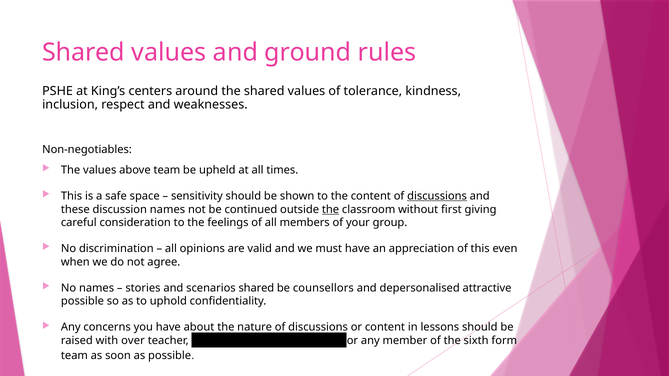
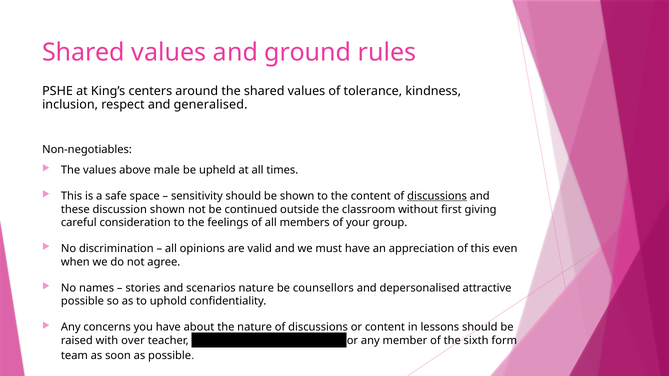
weaknesses: weaknesses -> generalised
above team: team -> male
discussion names: names -> shown
the at (331, 210) underline: present -> none
scenarios shared: shared -> nature
